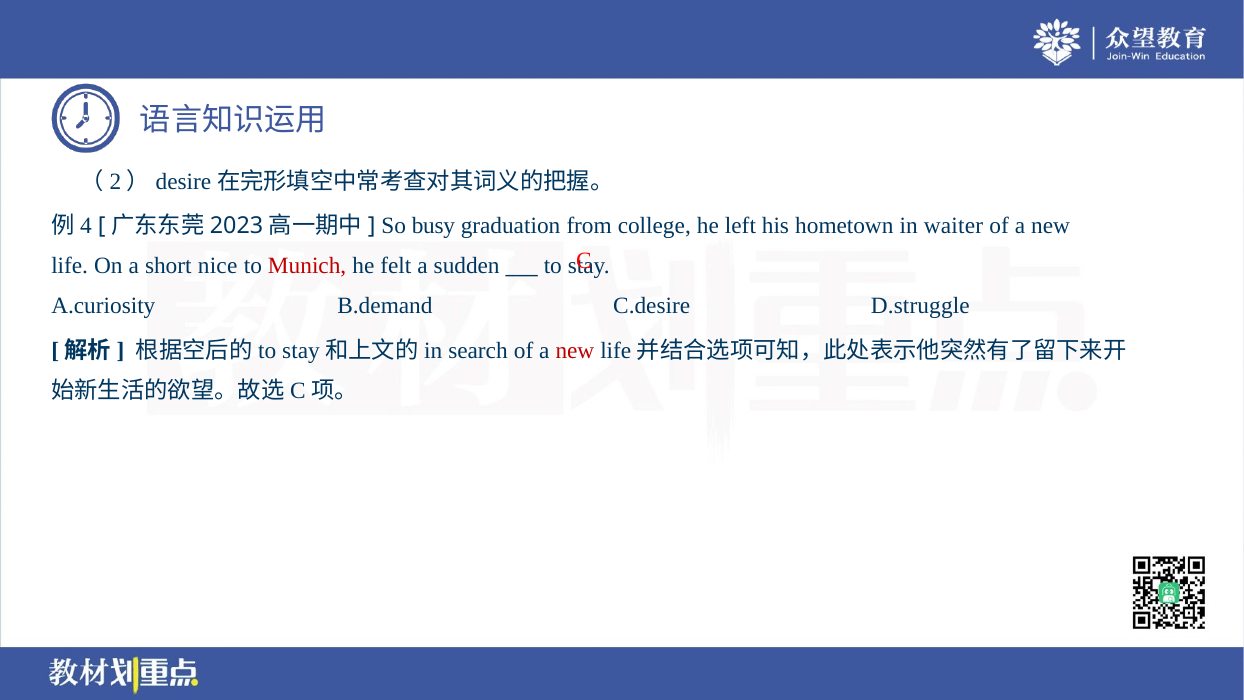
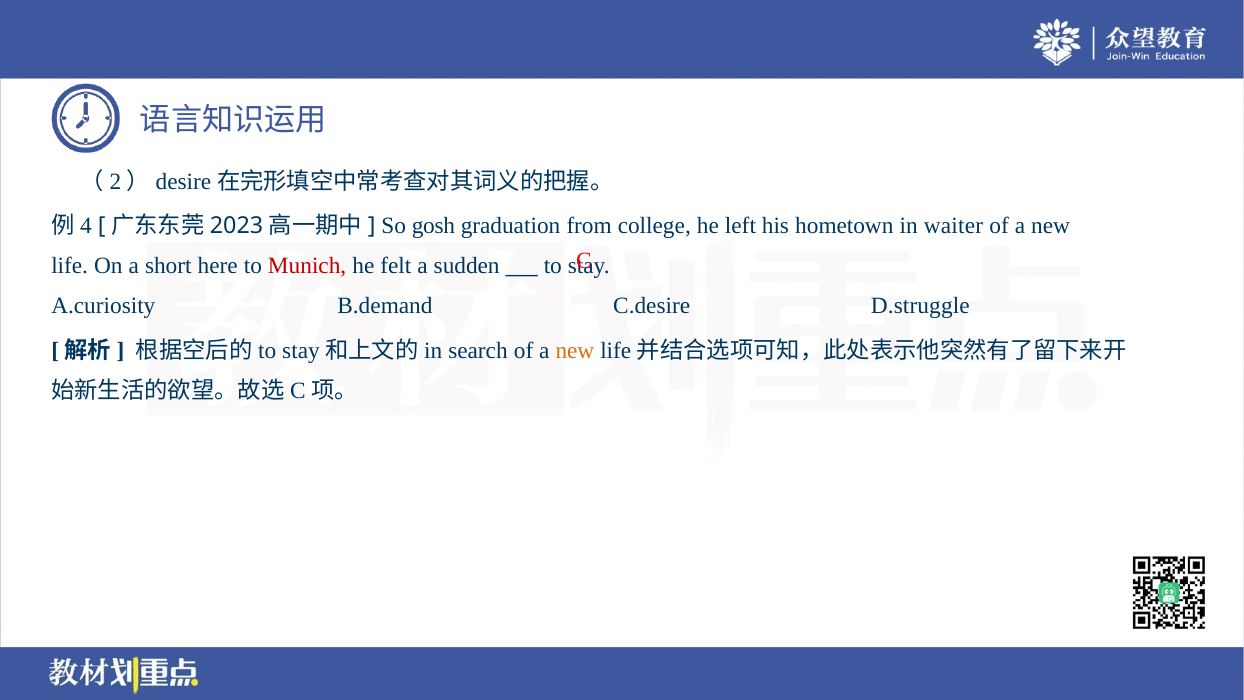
busy: busy -> gosh
nice: nice -> here
new at (575, 351) colour: red -> orange
